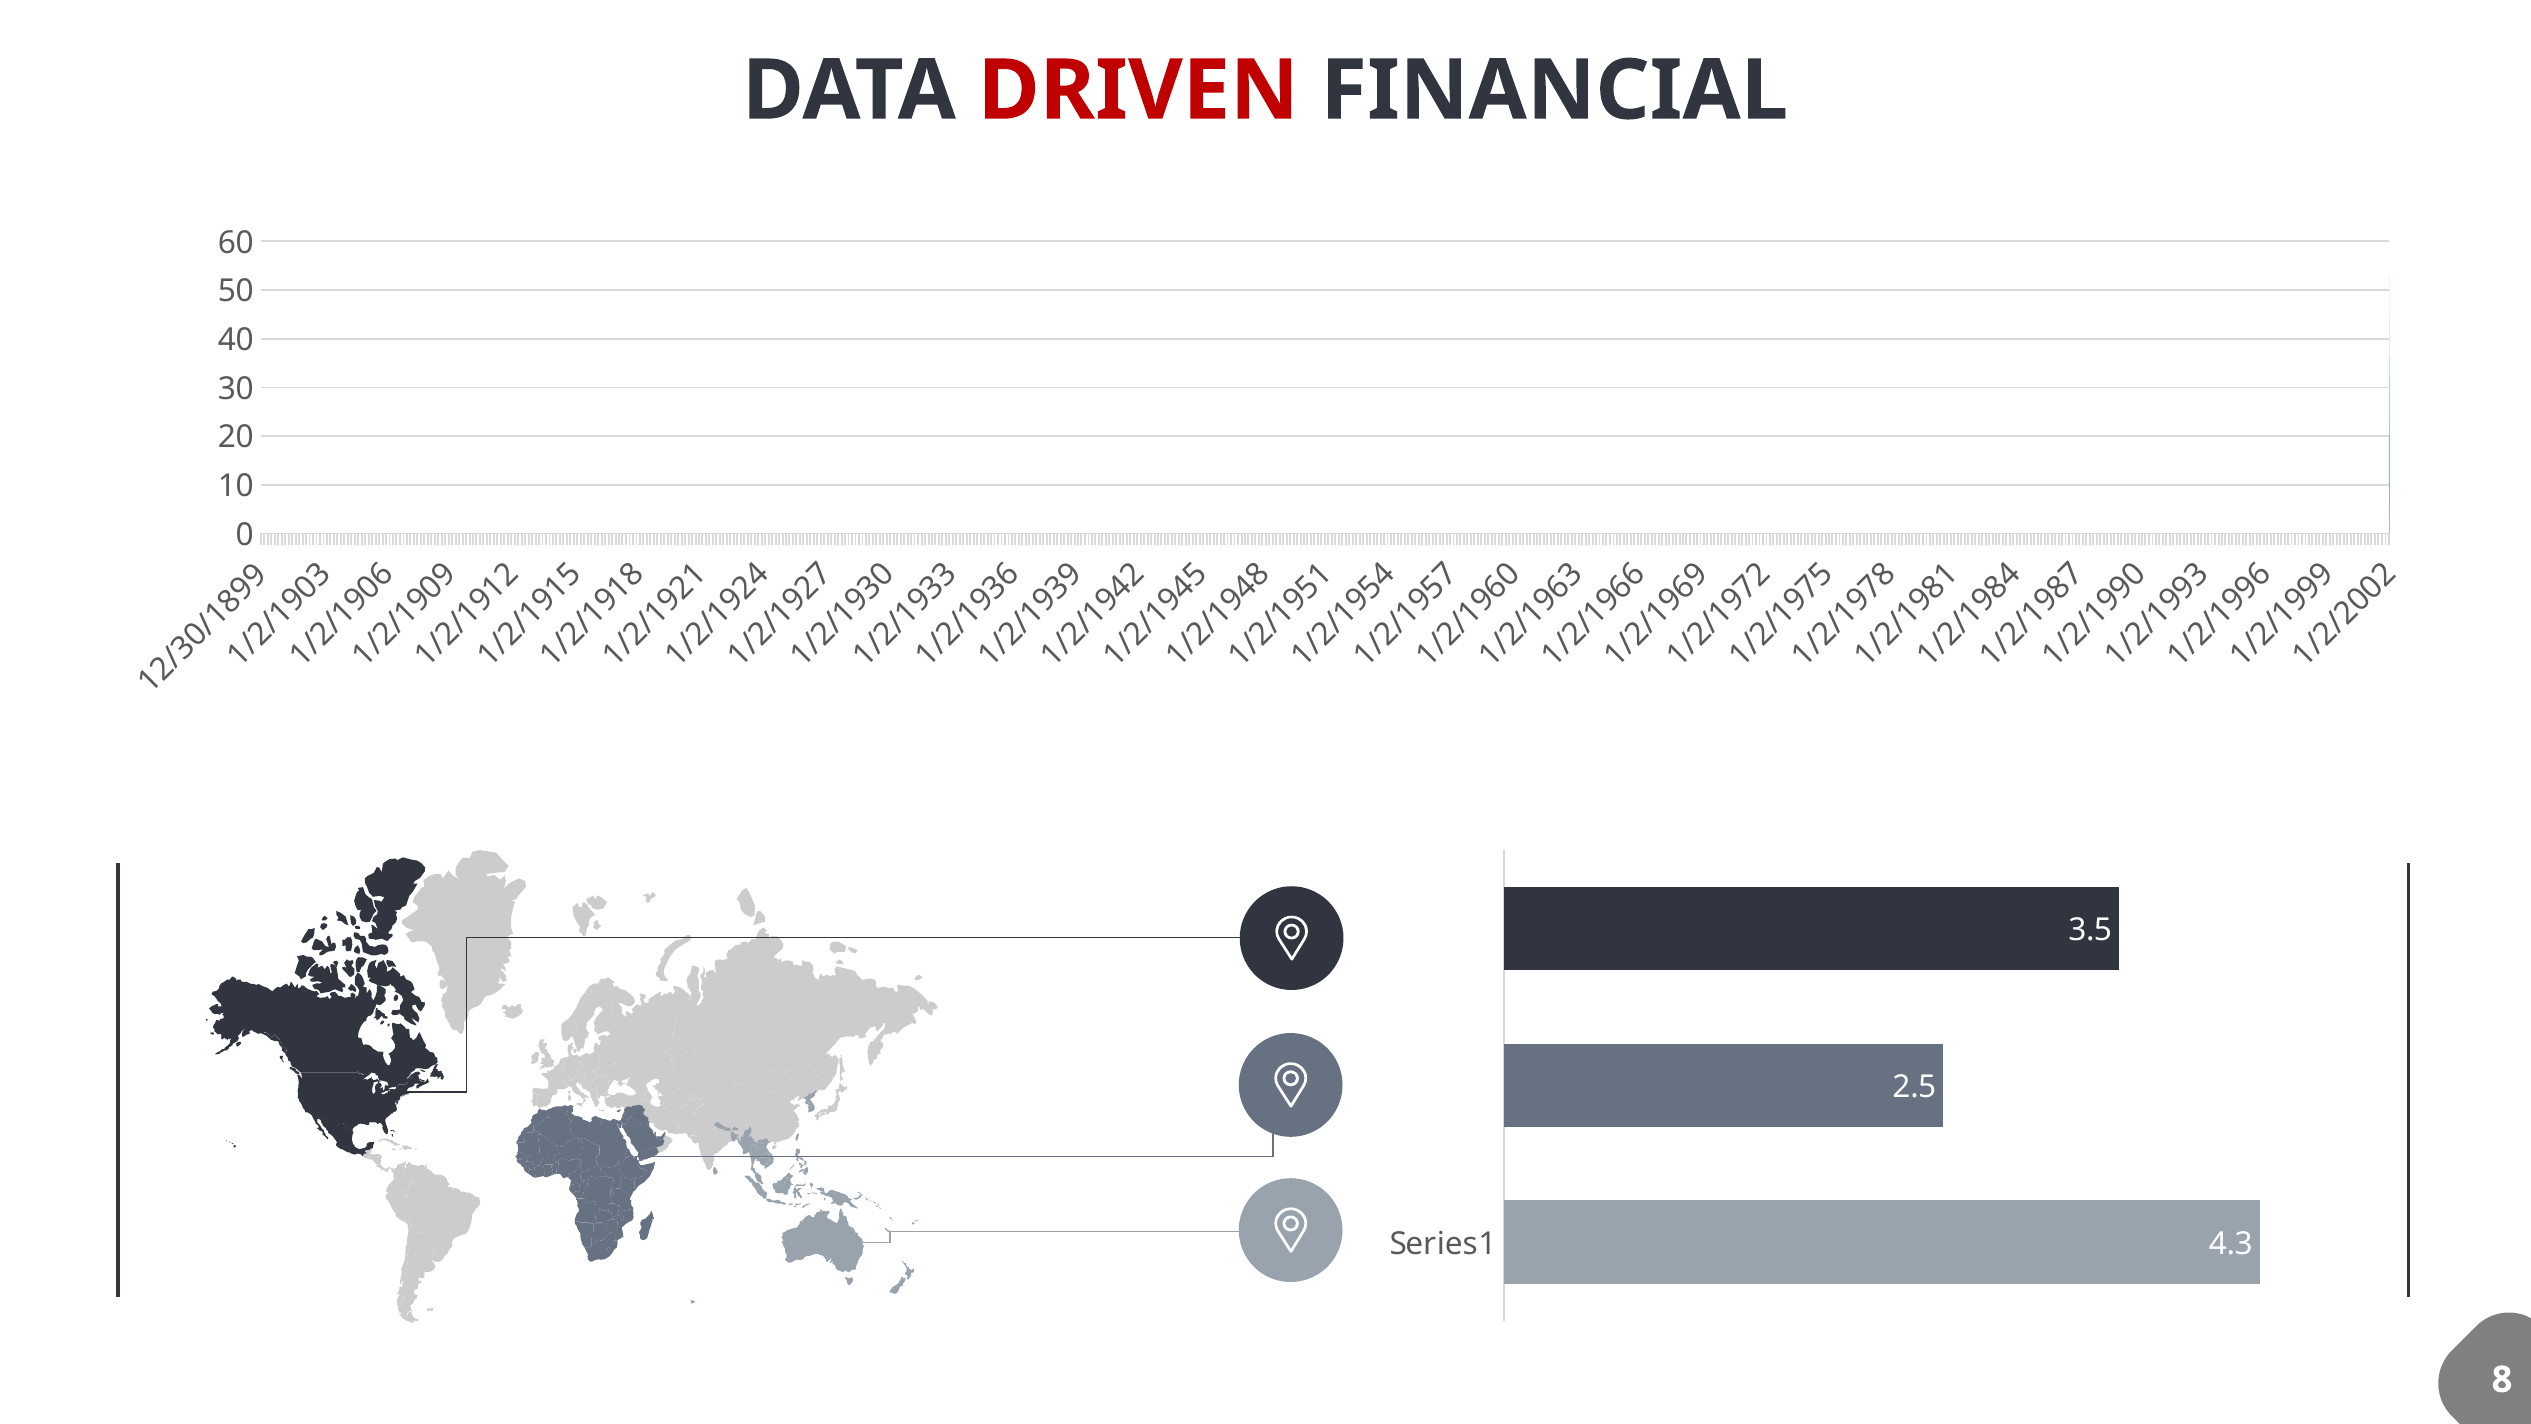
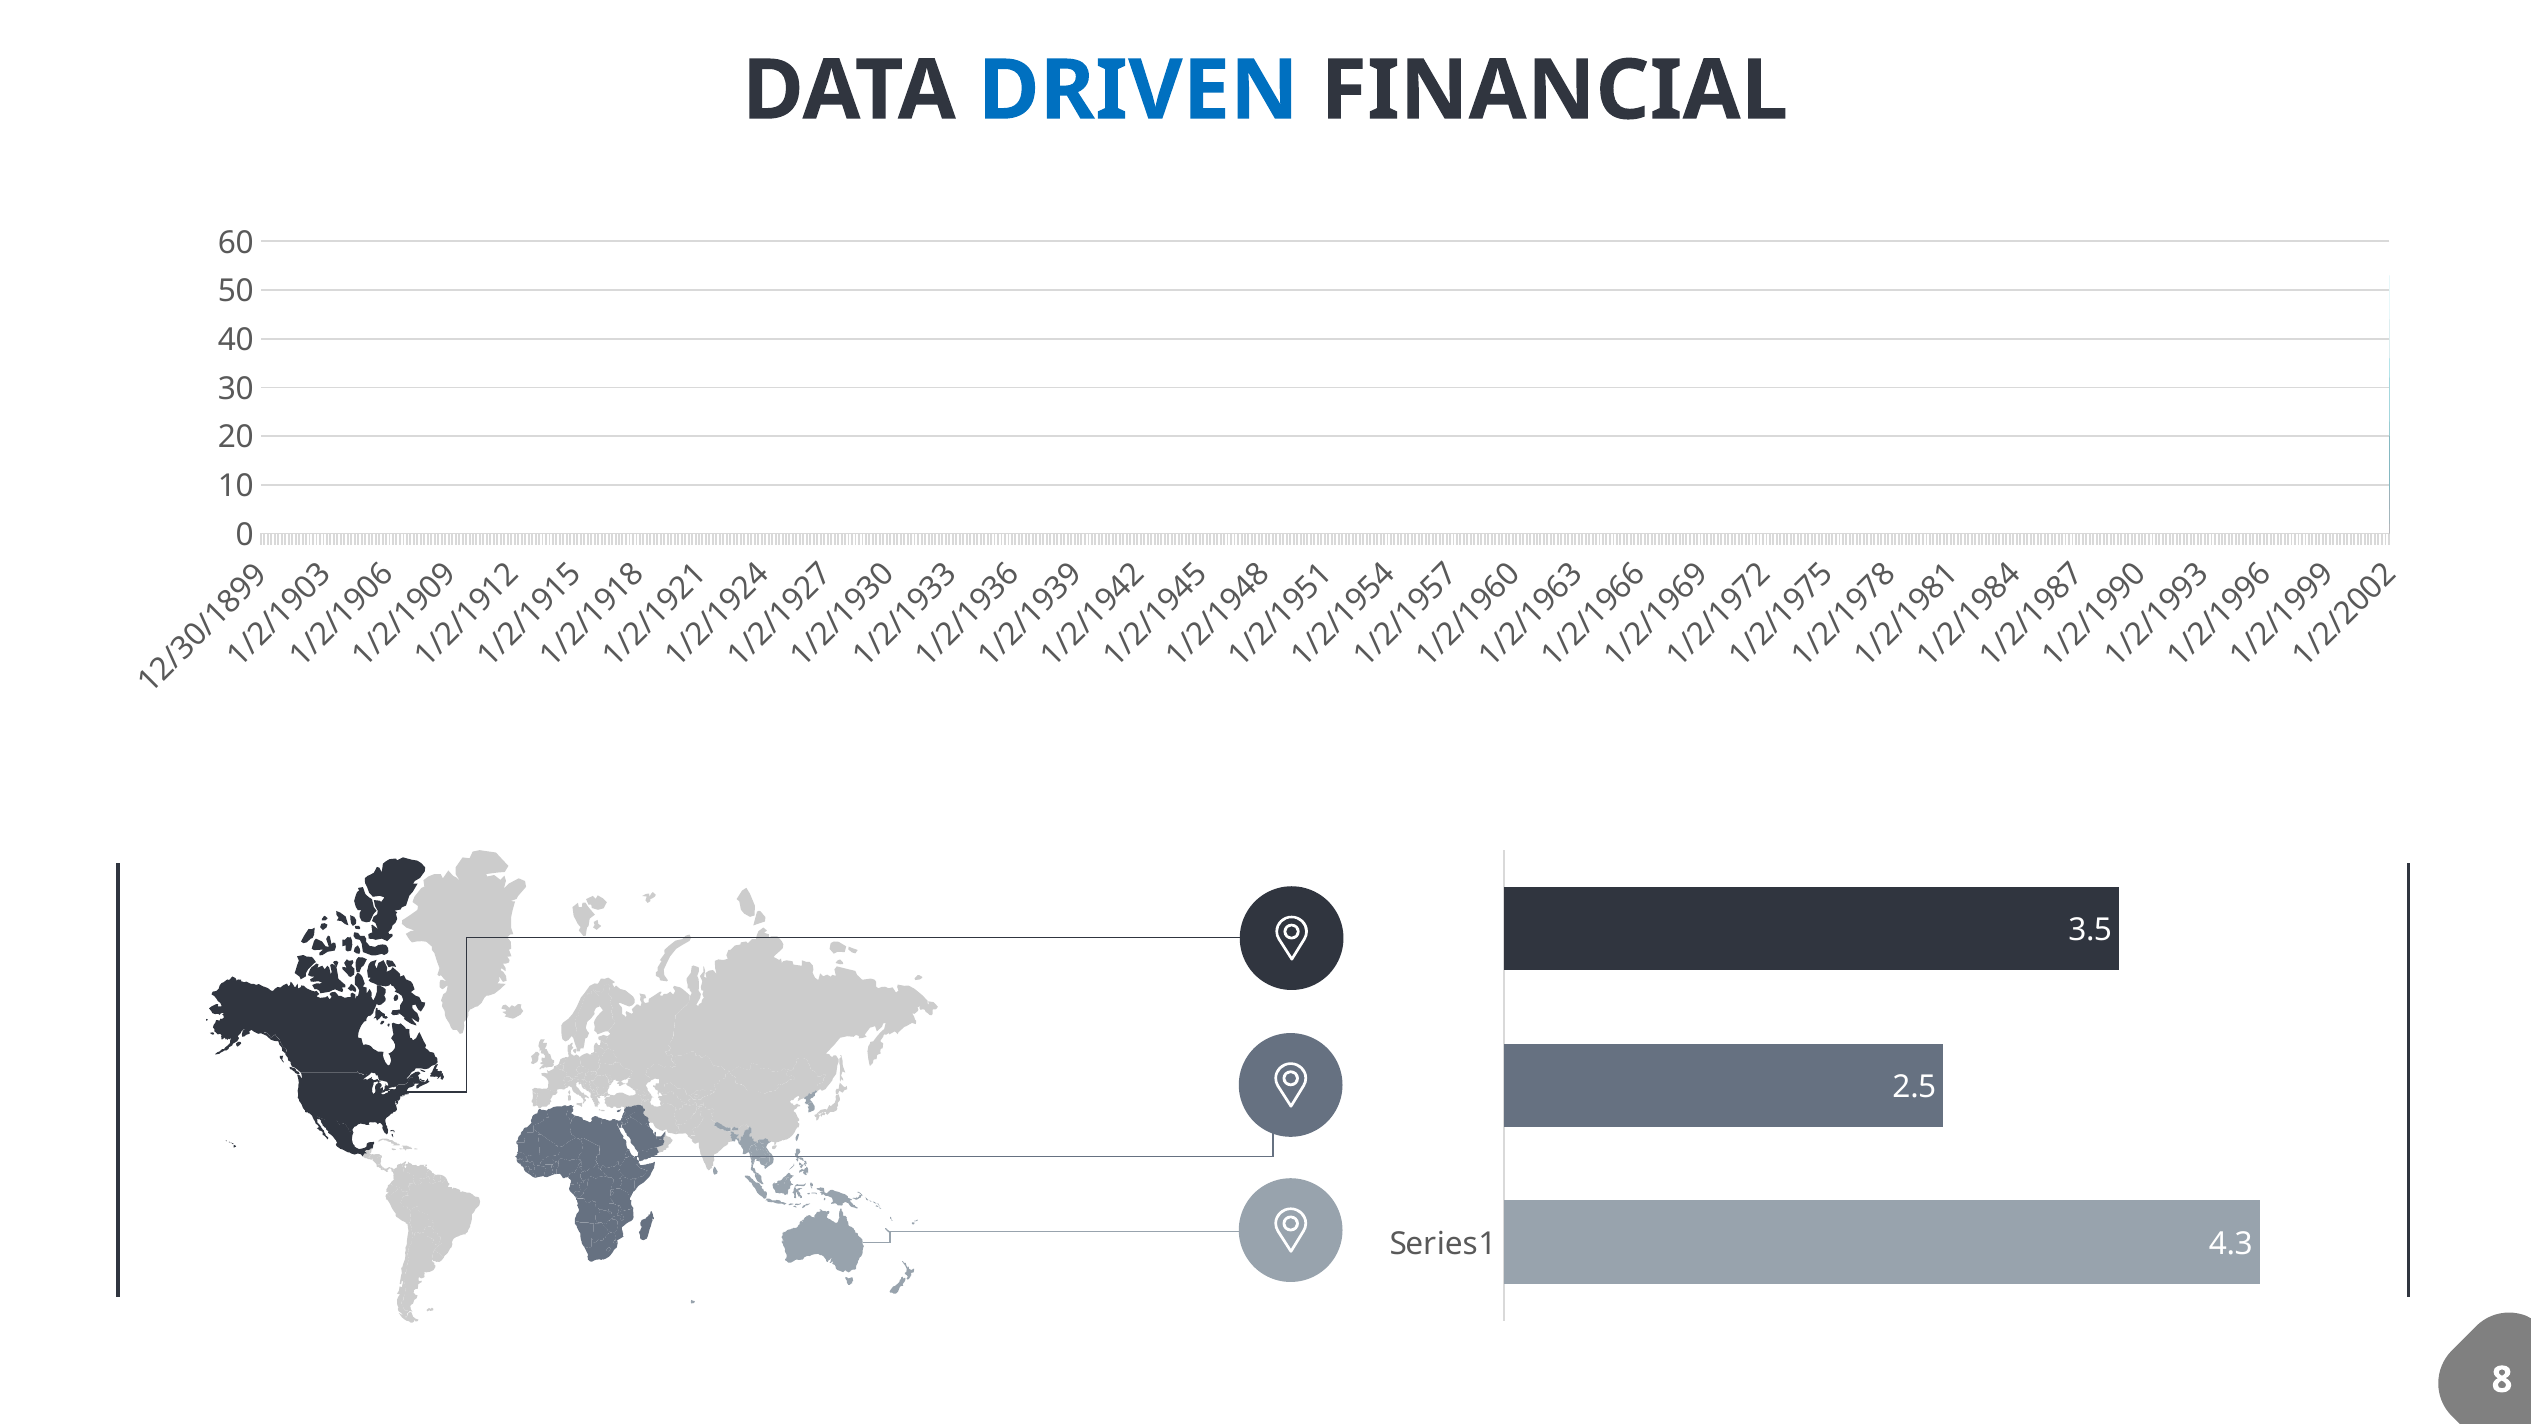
DRIVEN colour: red -> blue
